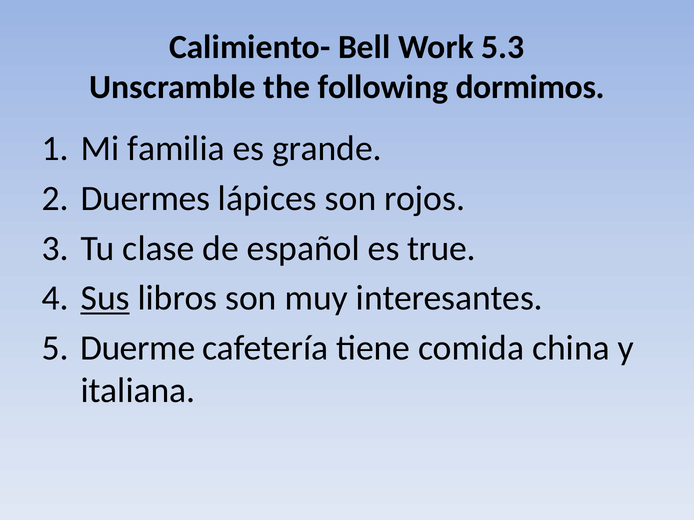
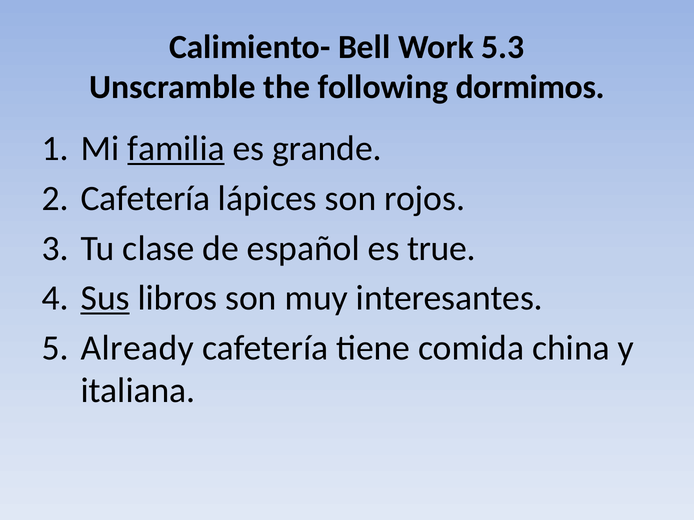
familia underline: none -> present
Duermes at (145, 199): Duermes -> Cafetería
Duerme: Duerme -> Already
